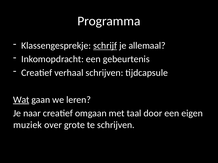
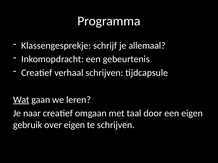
schrijf underline: present -> none
muziek: muziek -> gebruik
over grote: grote -> eigen
